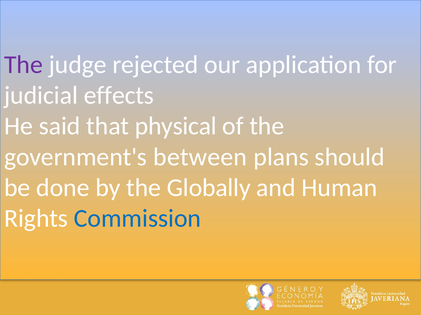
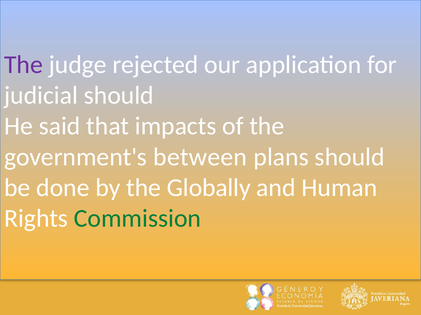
judicial effects: effects -> should
physical: physical -> impacts
Commission colour: blue -> green
